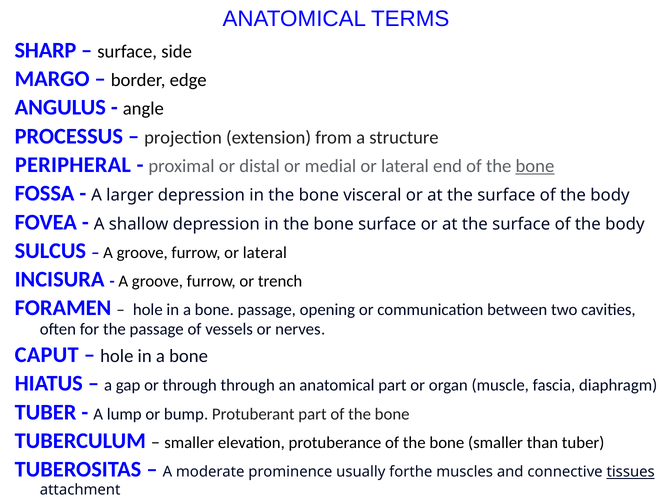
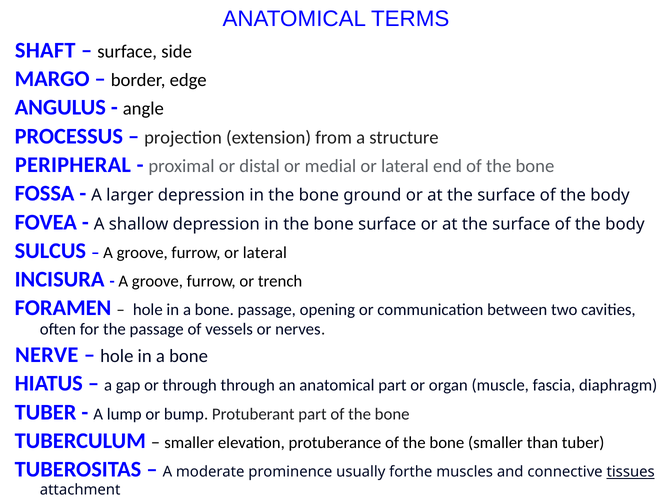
SHARP: SHARP -> SHAFT
bone at (535, 166) underline: present -> none
visceral: visceral -> ground
CAPUT: CAPUT -> NERVE
